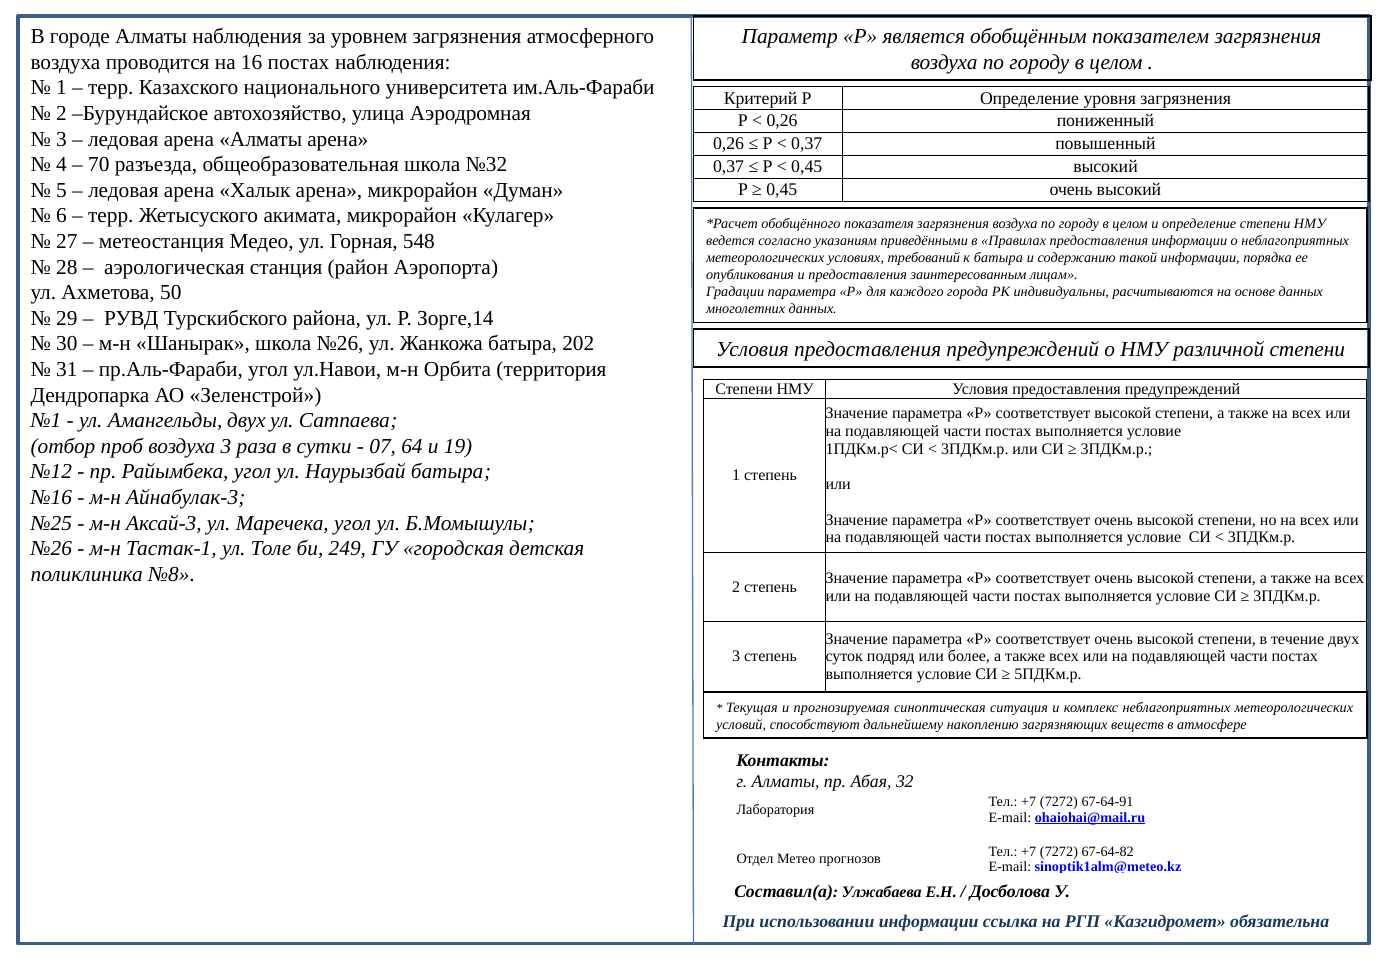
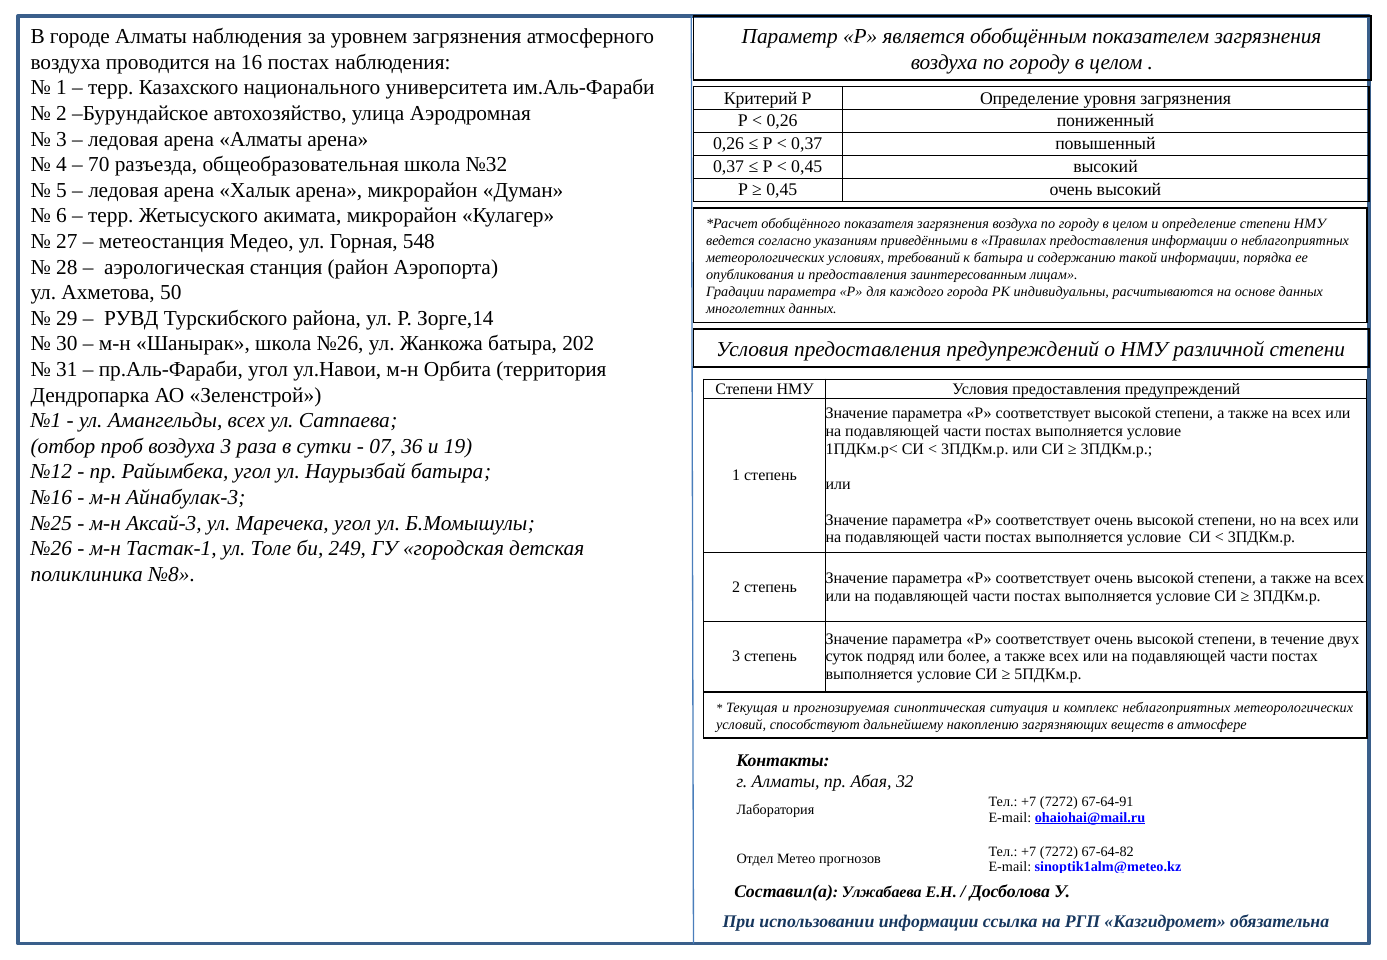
Амангельды двух: двух -> всех
64: 64 -> 36
